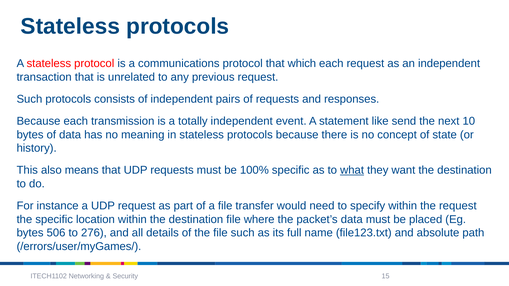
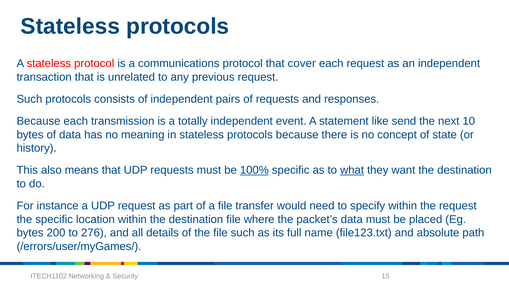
which: which -> cover
100% underline: none -> present
506: 506 -> 200
